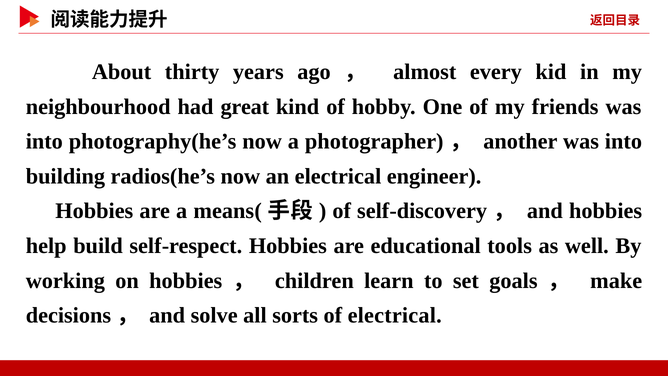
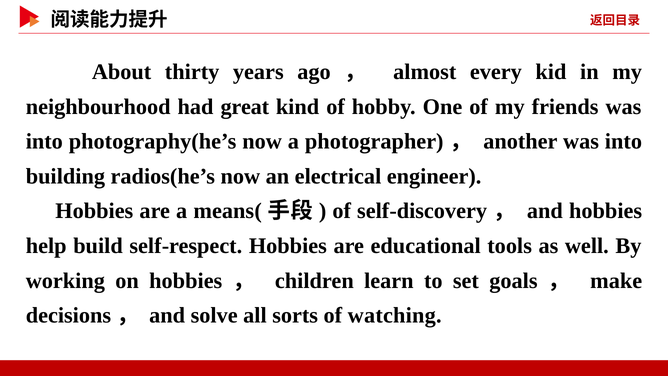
of electrical: electrical -> watching
